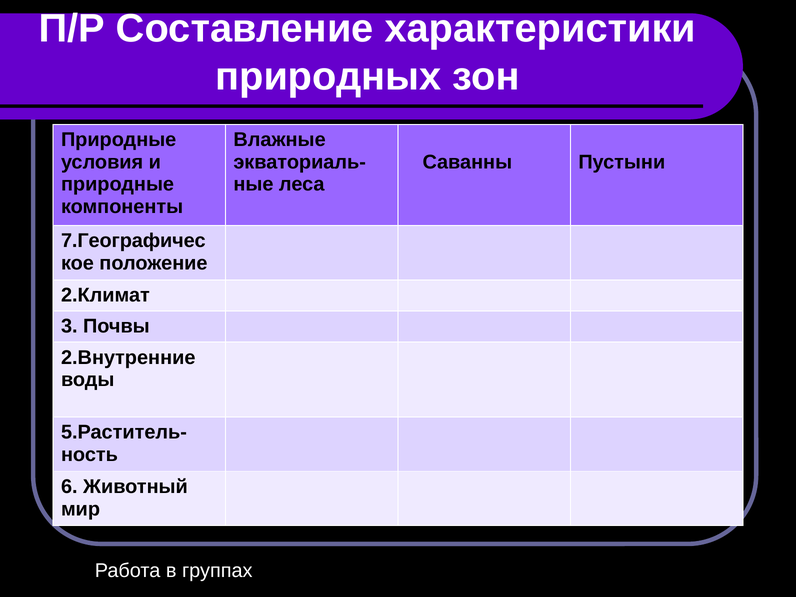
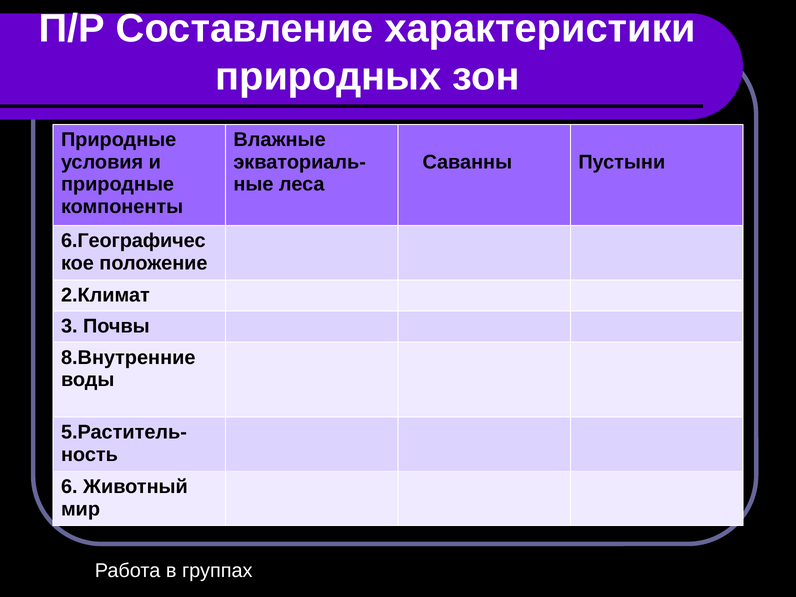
7.Географичес: 7.Географичес -> 6.Географичес
2.Внутренние: 2.Внутренние -> 8.Внутренние
